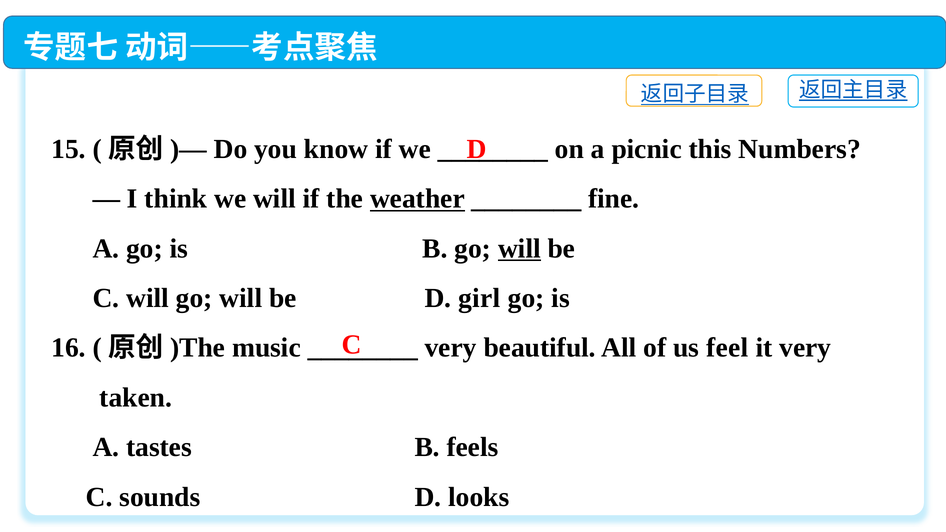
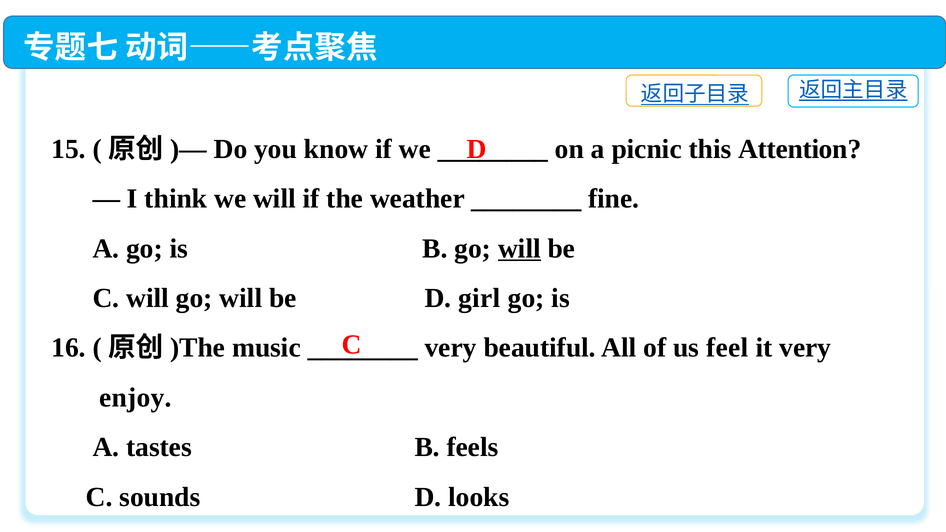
Numbers: Numbers -> Attention
weather underline: present -> none
taken: taken -> enjoy
